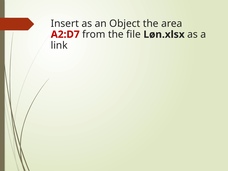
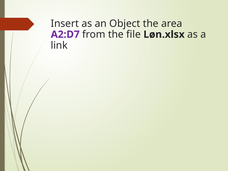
A2:D7 colour: red -> purple
